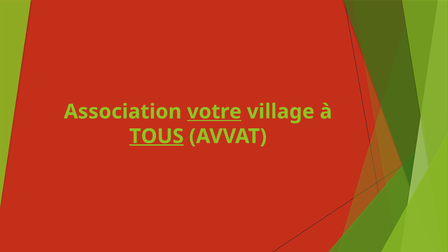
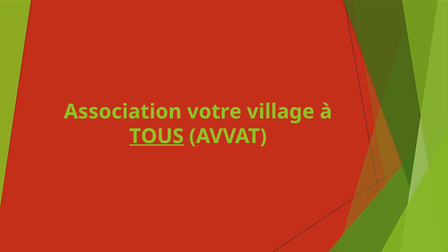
votre underline: present -> none
